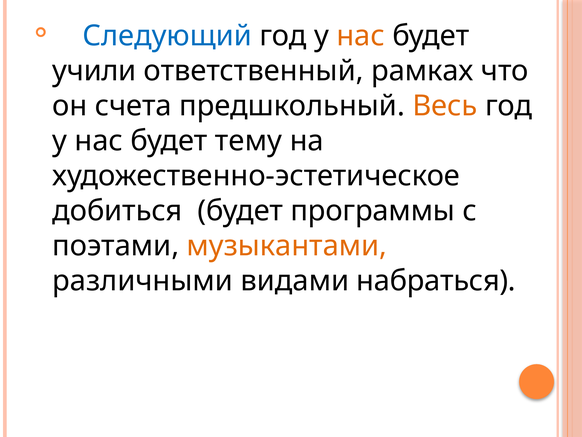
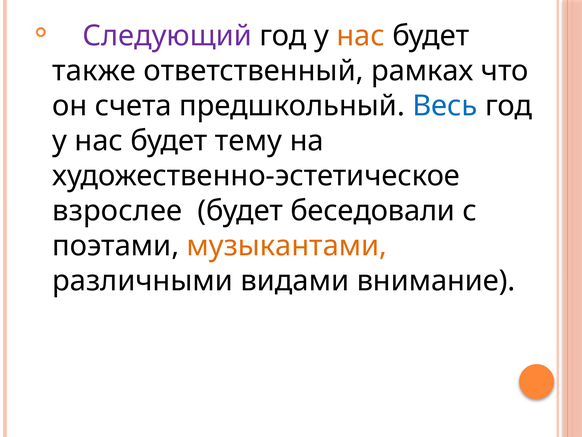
Следующий colour: blue -> purple
учили: учили -> также
Весь colour: orange -> blue
добиться: добиться -> взрослее
программы: программы -> беседовали
набраться: набраться -> внимание
